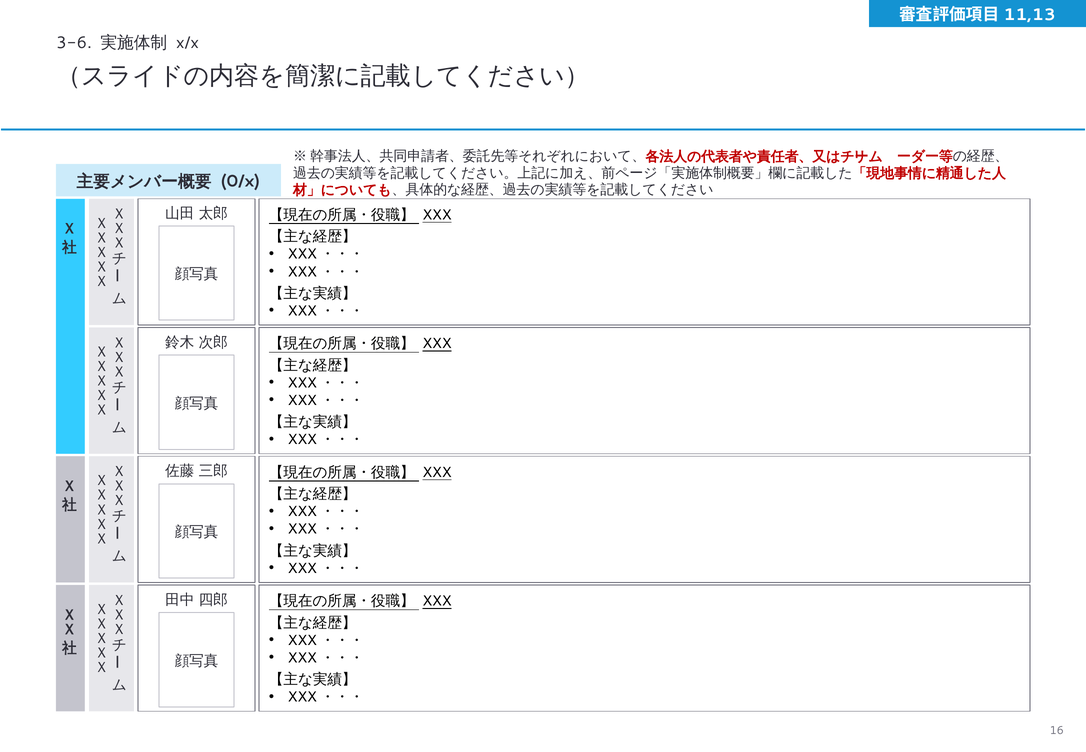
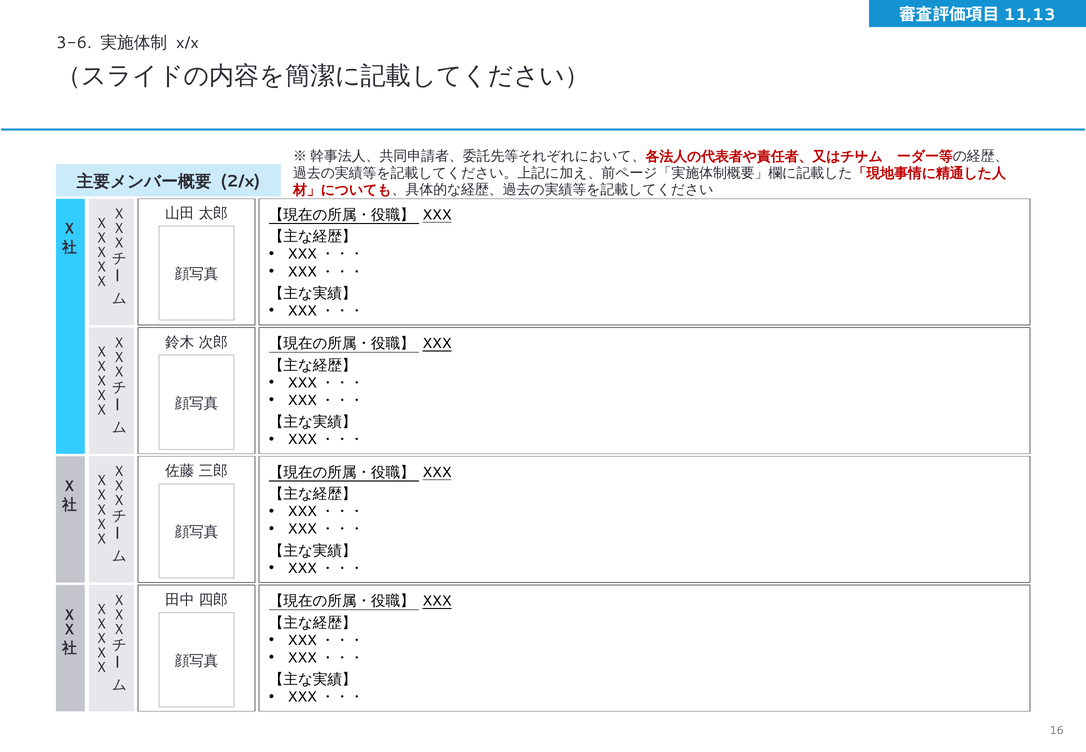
0/x: 0/x -> 2/x
